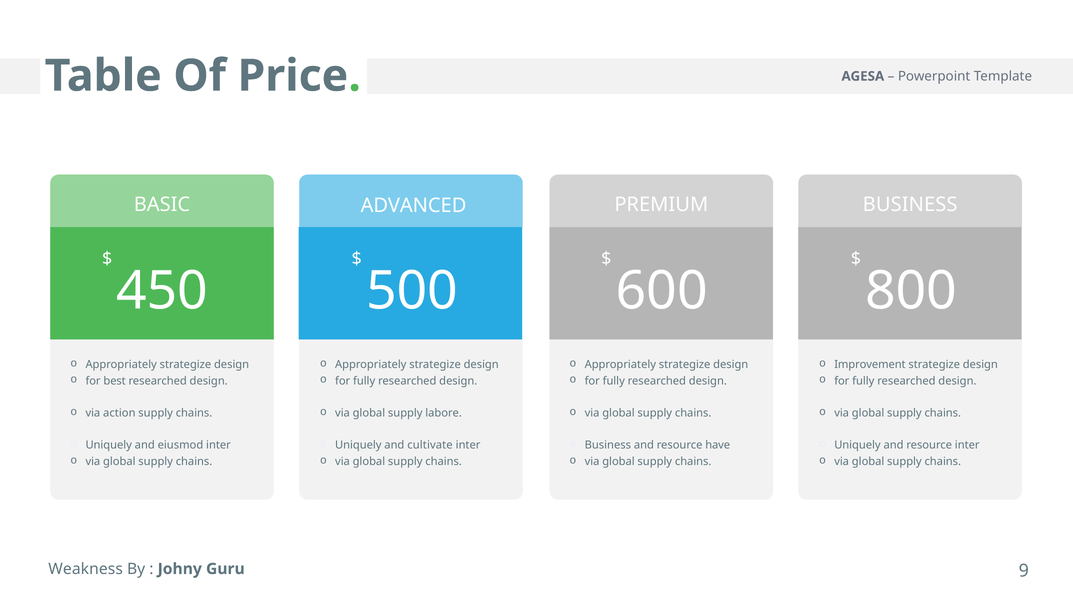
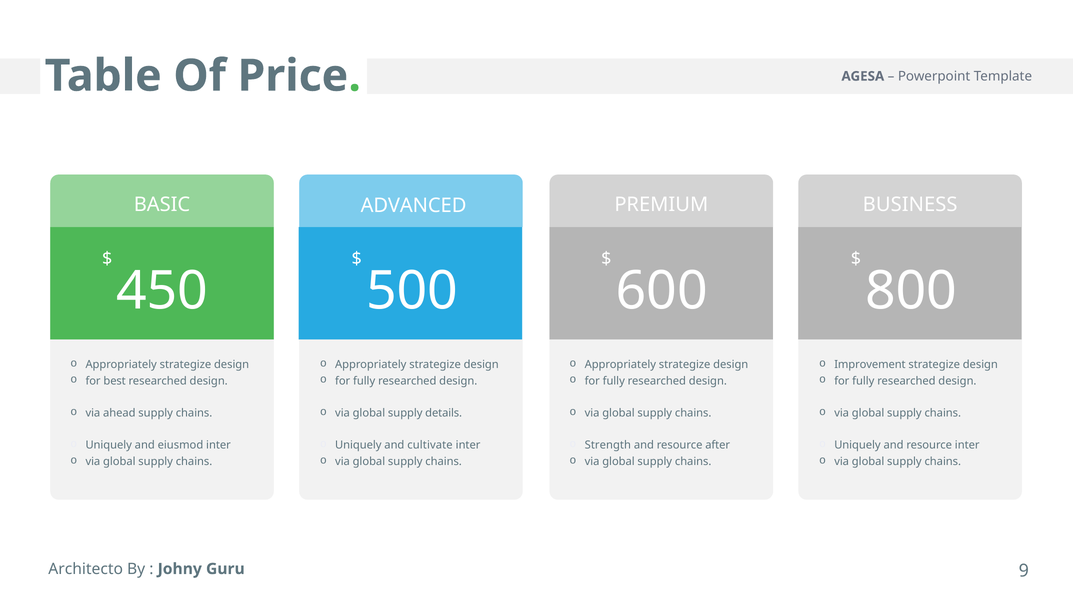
action: action -> ahead
labore: labore -> details
Business at (608, 445): Business -> Strength
have: have -> after
Weakness: Weakness -> Architecto
